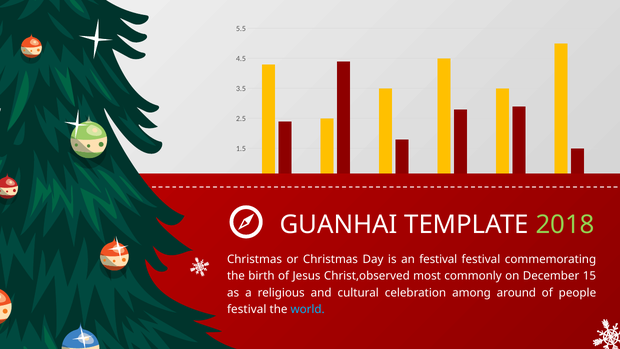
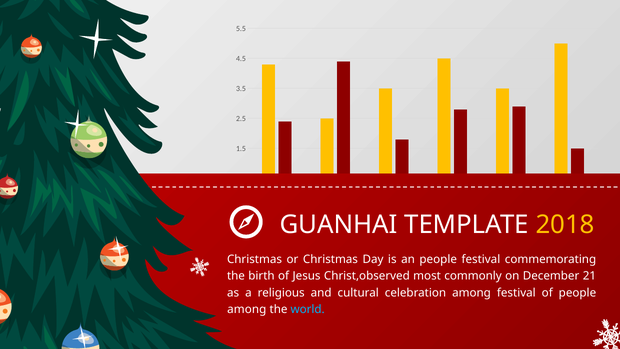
2018 colour: light green -> yellow
an festival: festival -> people
15: 15 -> 21
among around: around -> festival
festival at (247, 309): festival -> among
